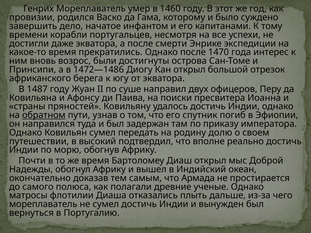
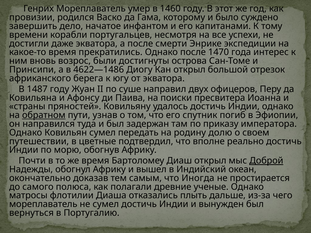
1472—1486: 1472—1486 -> 4622—1486
высокий: высокий -> цветные
Доброй underline: none -> present
Армада: Армада -> Иногда
